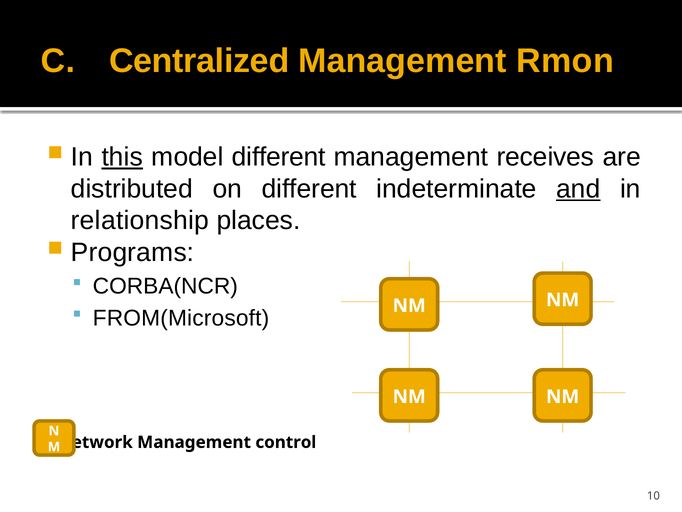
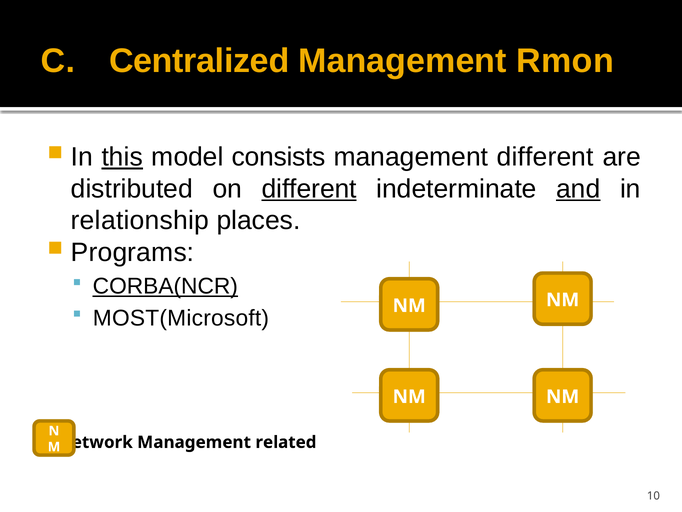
model different: different -> consists
management receives: receives -> different
different at (309, 189) underline: none -> present
CORBA(NCR underline: none -> present
FROM(Microsoft: FROM(Microsoft -> MOST(Microsoft
control: control -> related
